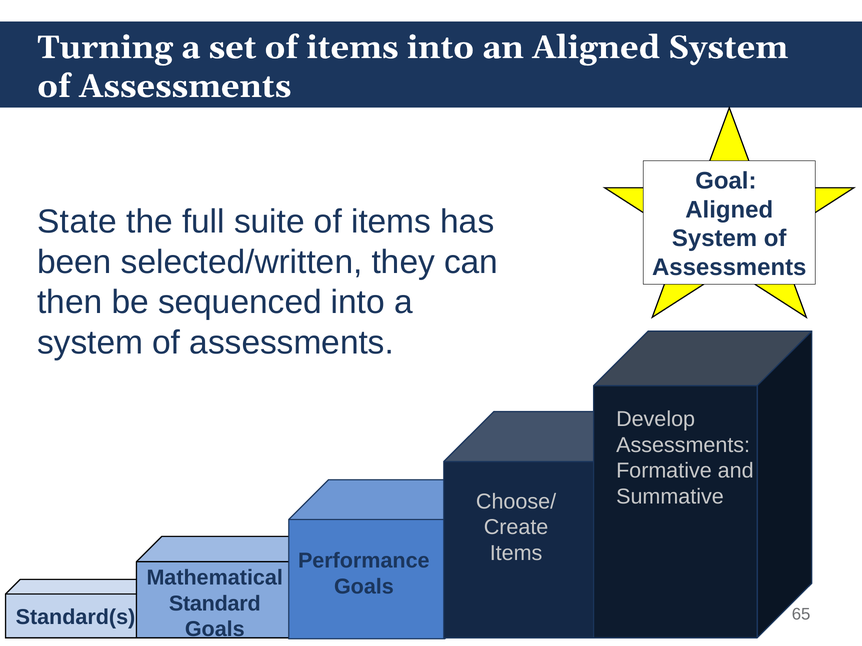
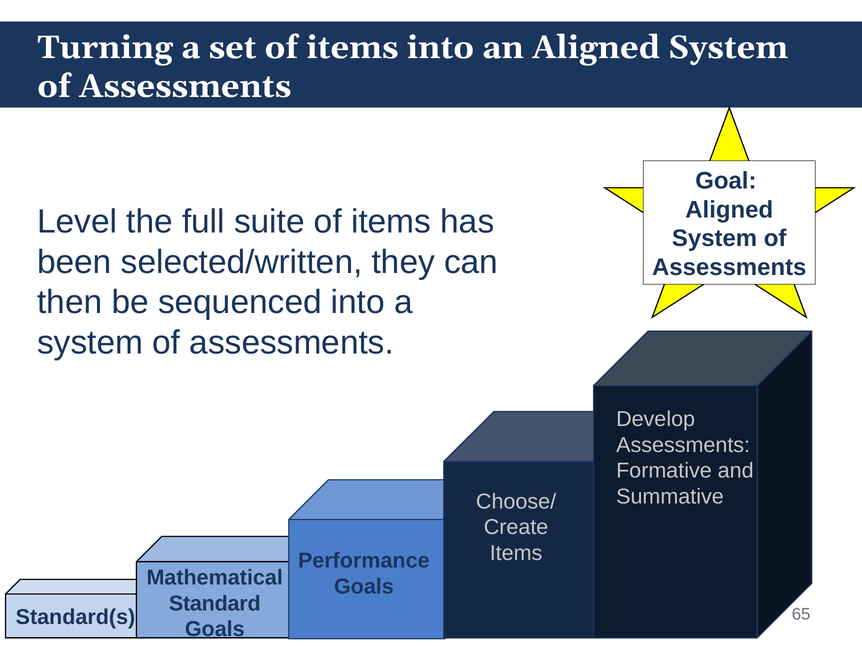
State: State -> Level
